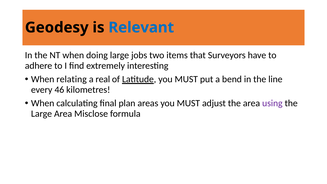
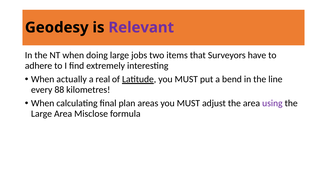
Relevant colour: blue -> purple
relating: relating -> actually
46: 46 -> 88
